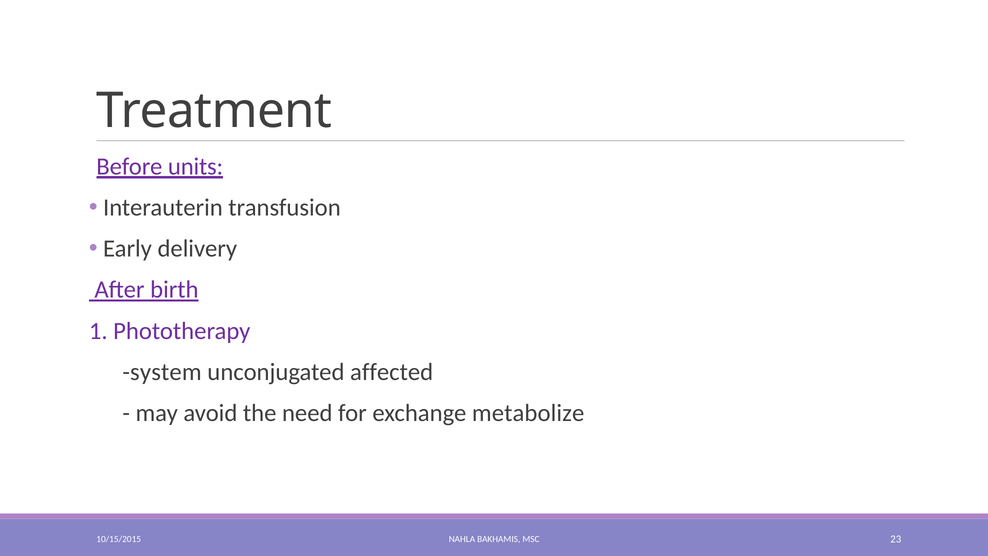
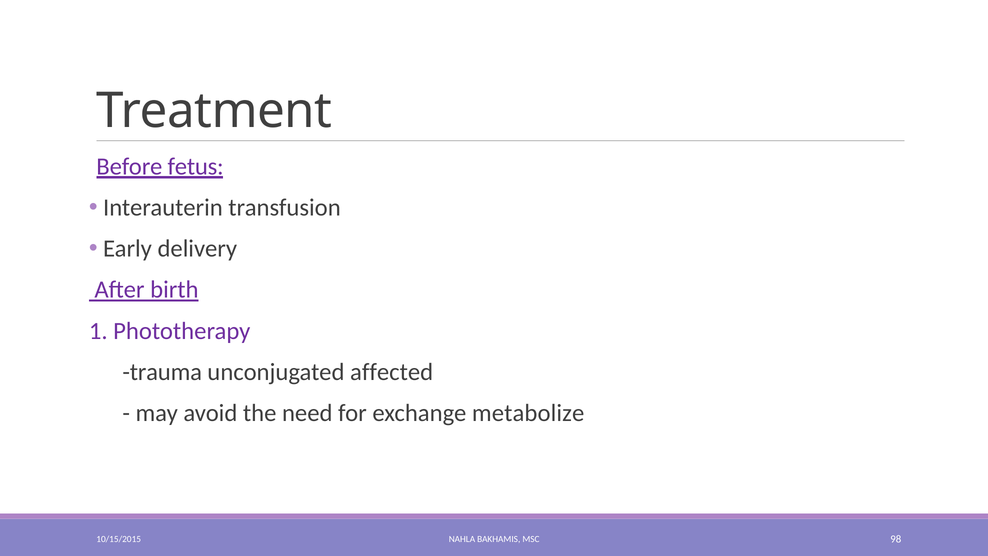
units: units -> fetus
system: system -> trauma
23: 23 -> 98
